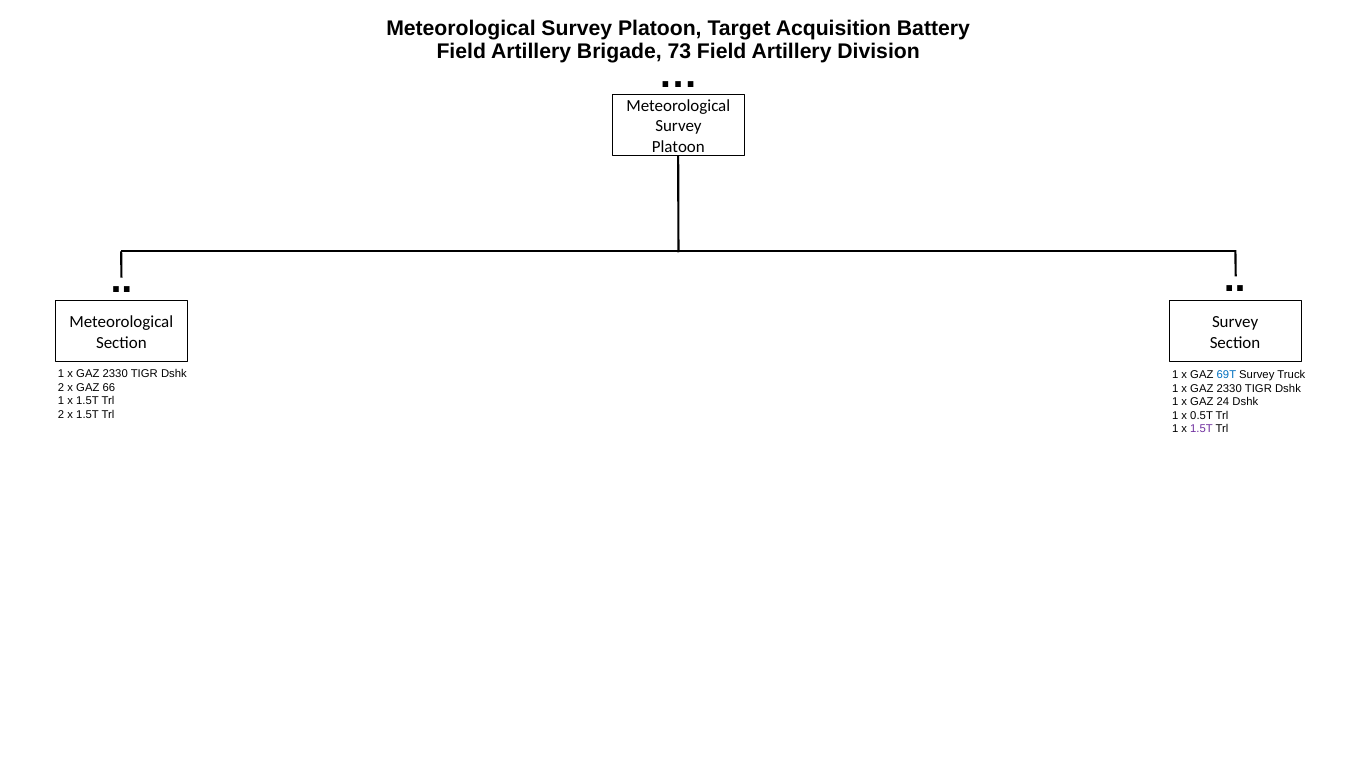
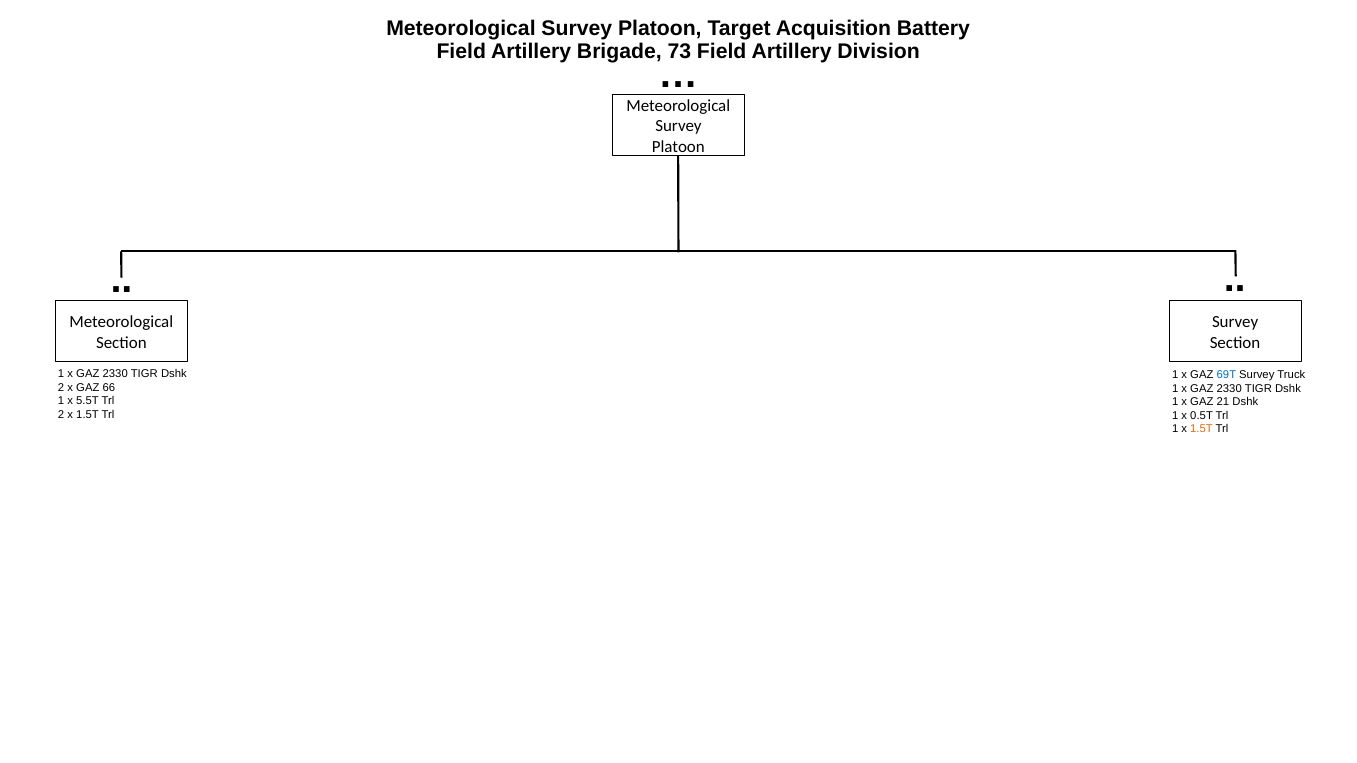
1.5T at (87, 401): 1.5T -> 5.5T
24: 24 -> 21
1.5T at (1201, 429) colour: purple -> orange
